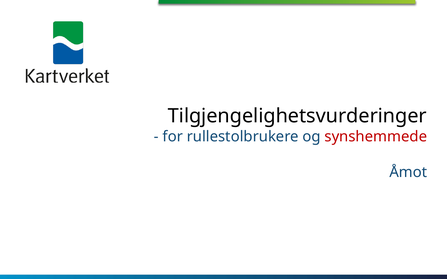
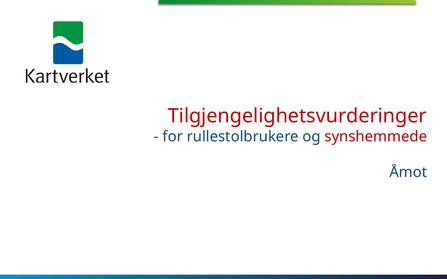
Tilgjengelighetsvurderinger colour: black -> red
